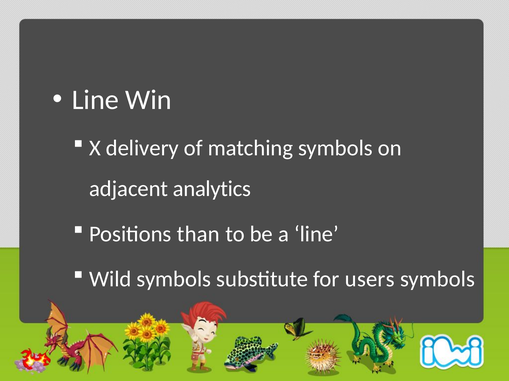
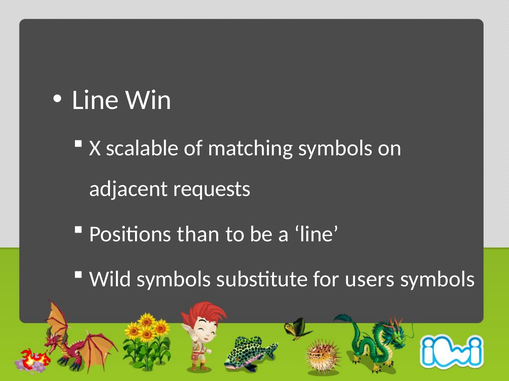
delivery: delivery -> scalable
analytics: analytics -> requests
